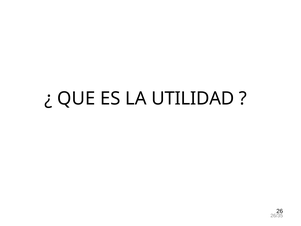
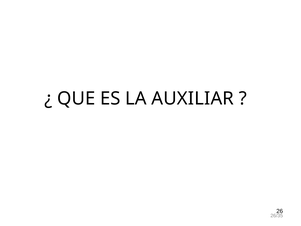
UTILIDAD: UTILIDAD -> AUXILIAR
